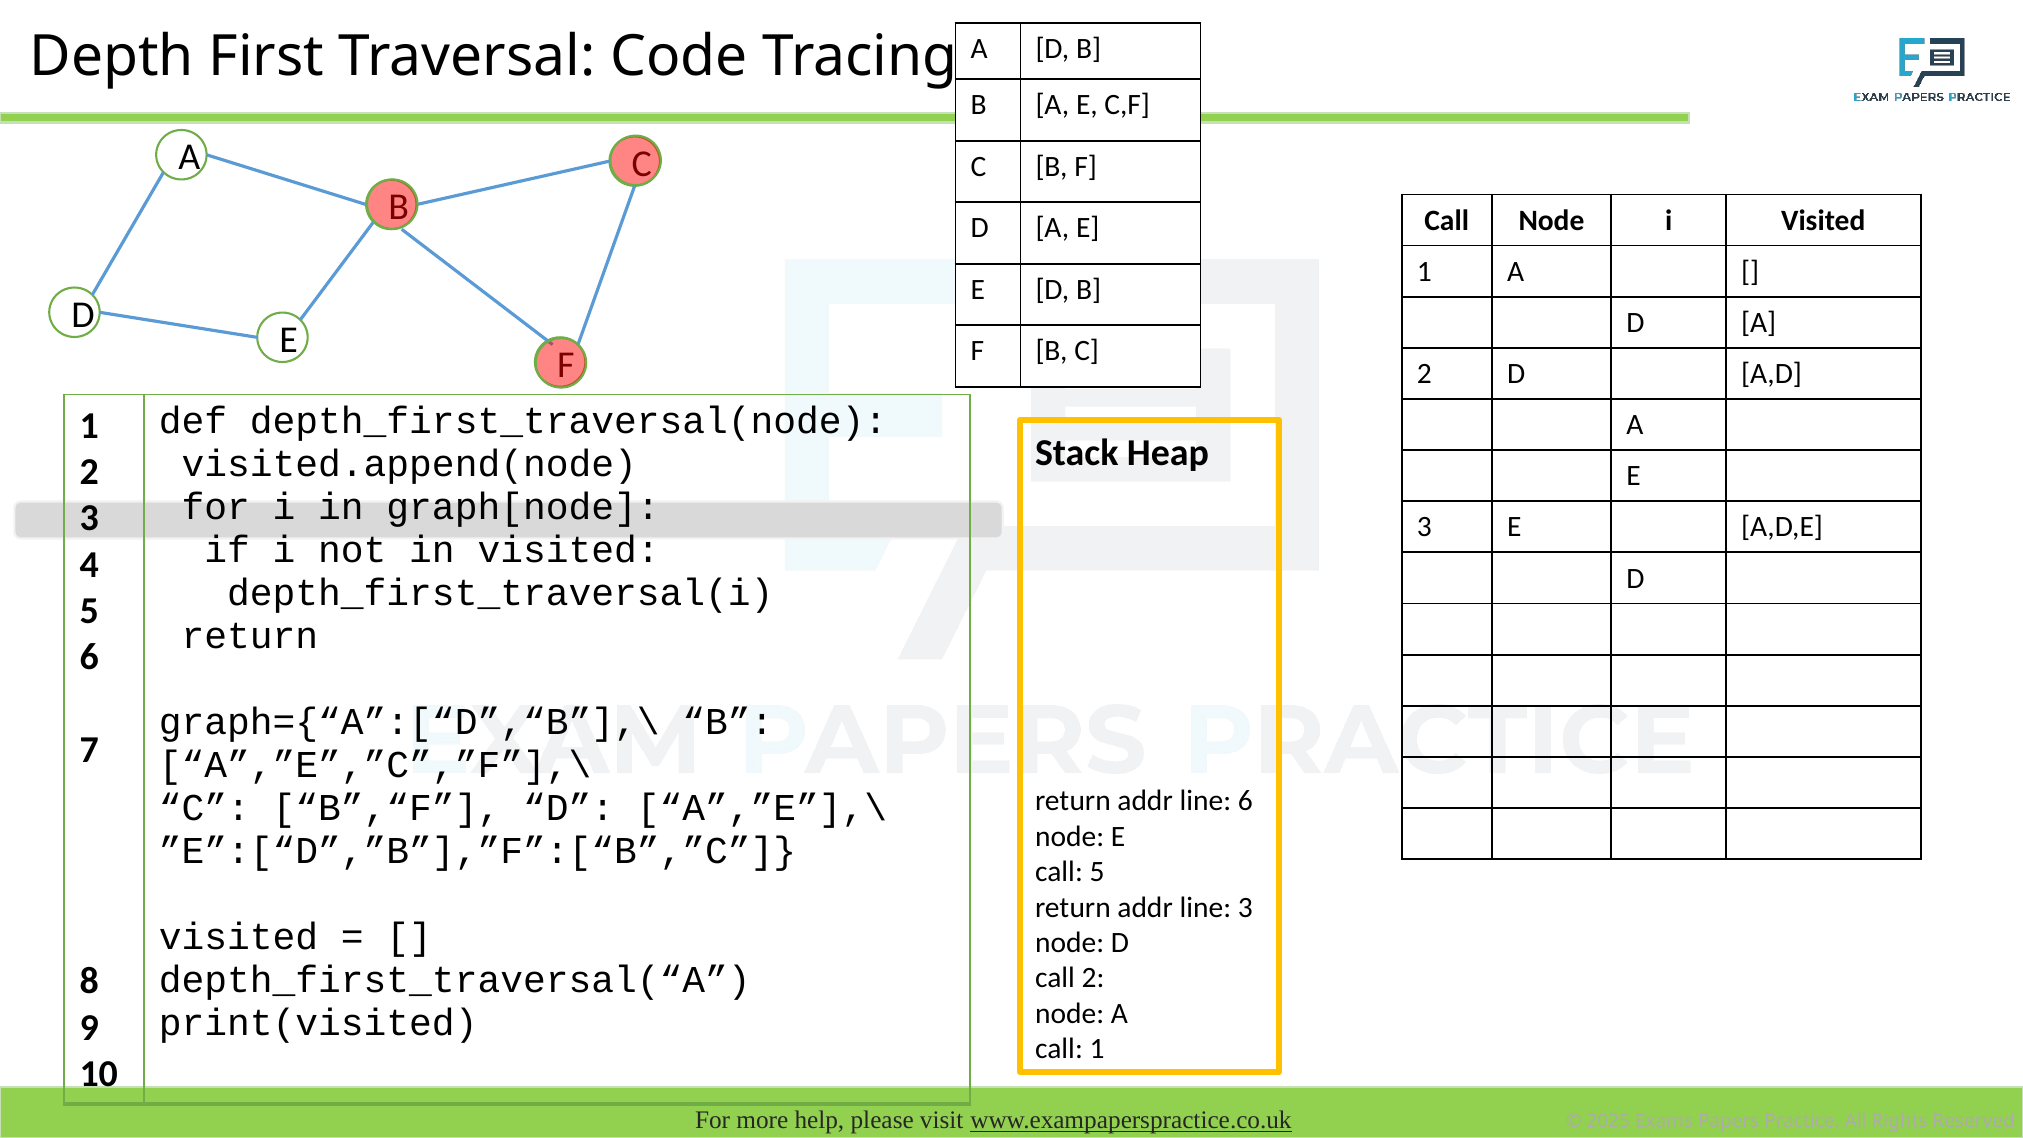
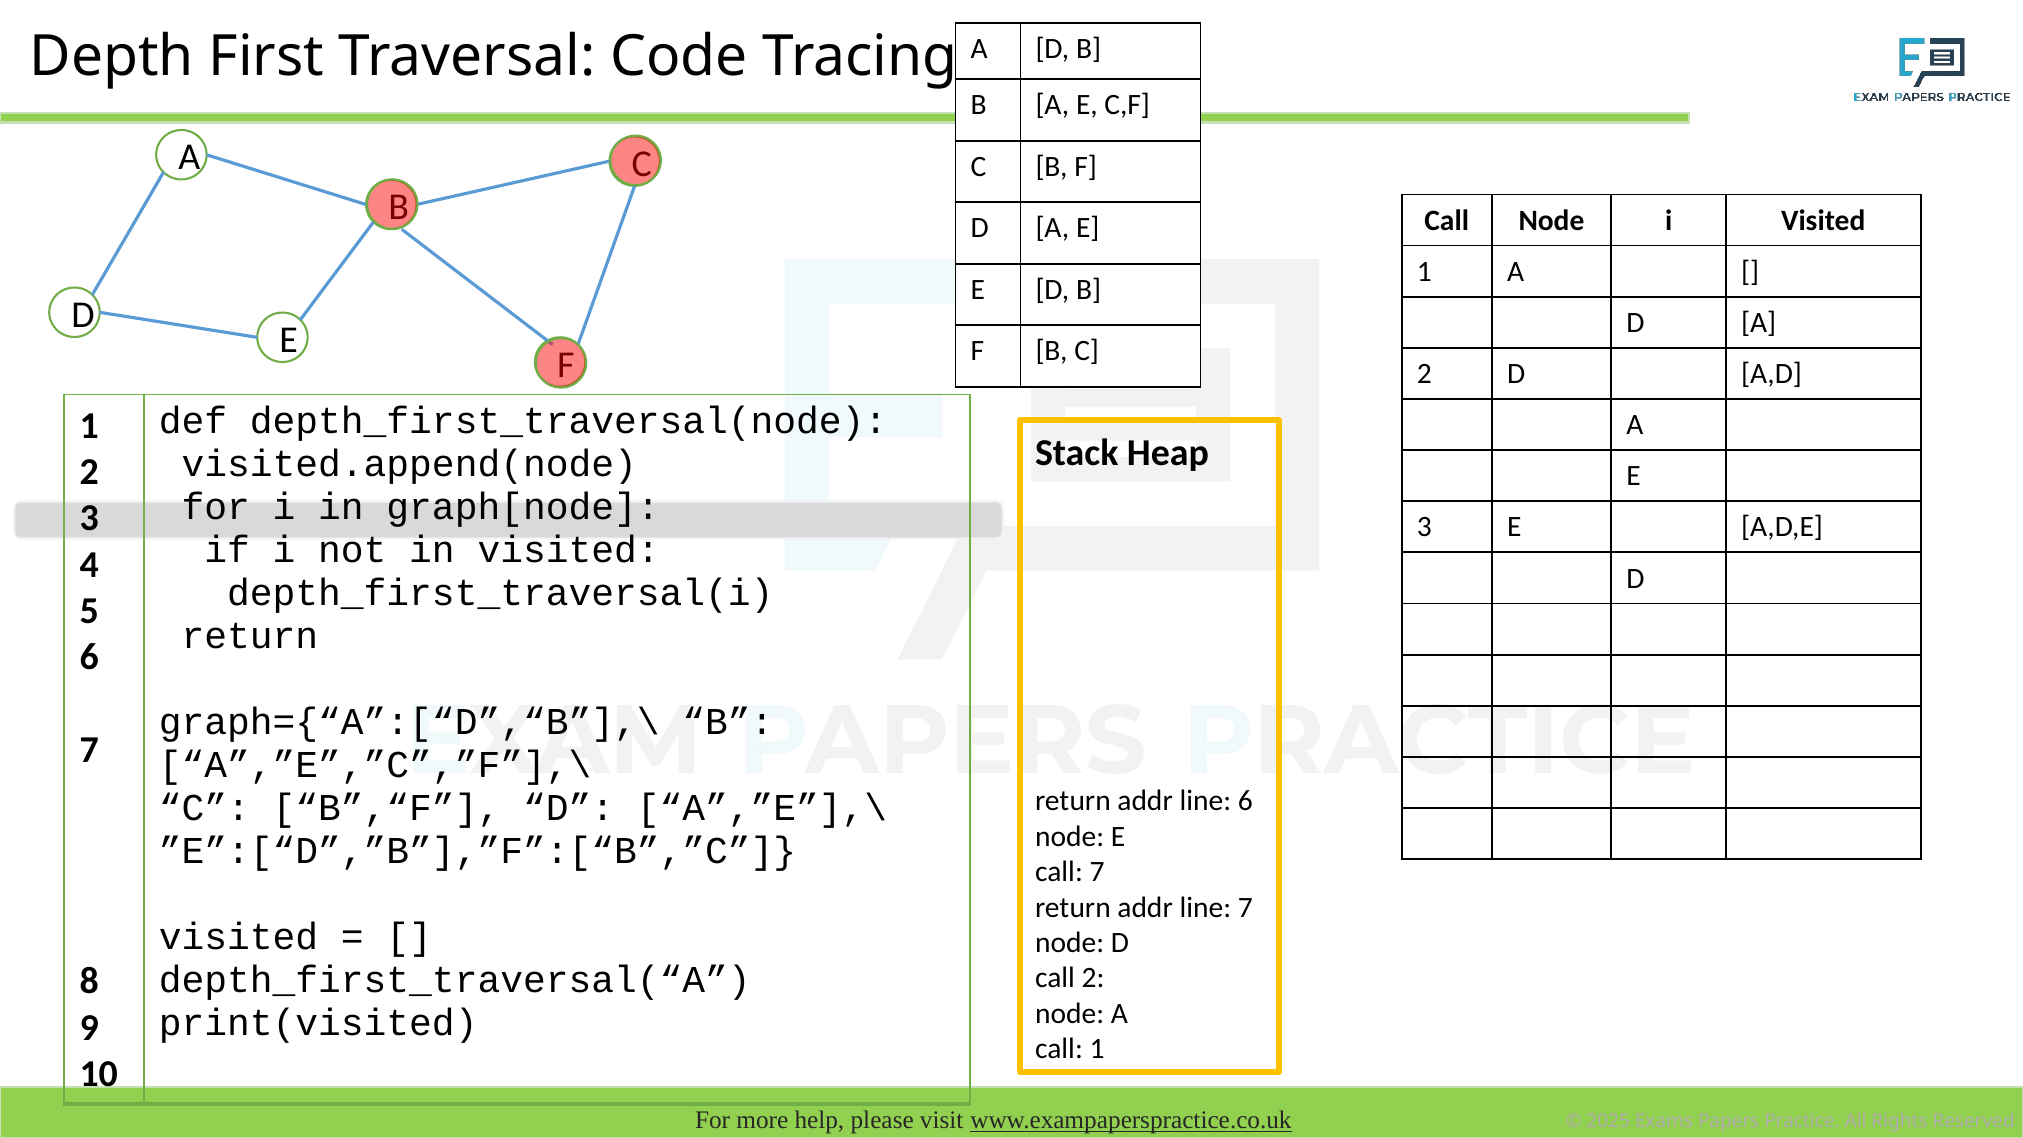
call 5: 5 -> 7
line 3: 3 -> 7
